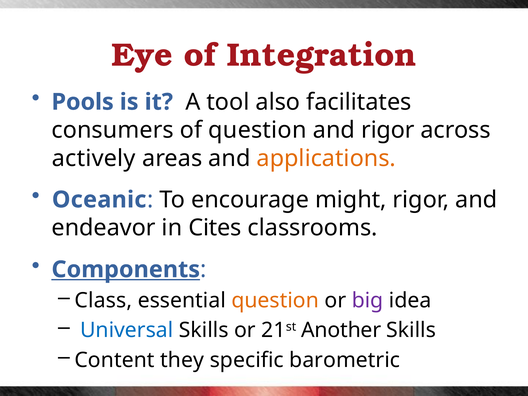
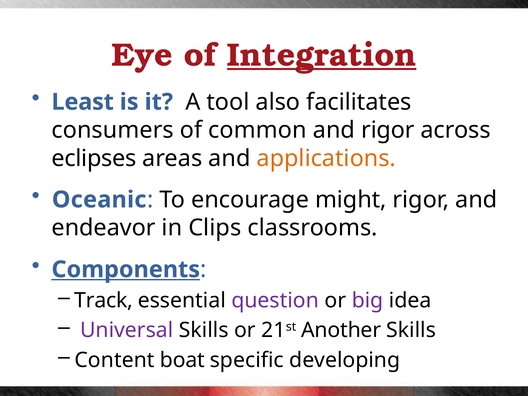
Integration underline: none -> present
Pools: Pools -> Least
of question: question -> common
actively: actively -> eclipses
Cites: Cites -> Clips
Class: Class -> Track
question at (275, 300) colour: orange -> purple
Universal colour: blue -> purple
they: they -> boat
barometric: barometric -> developing
